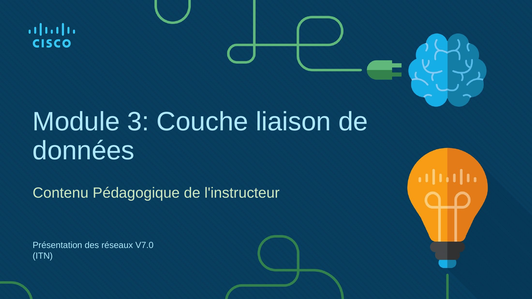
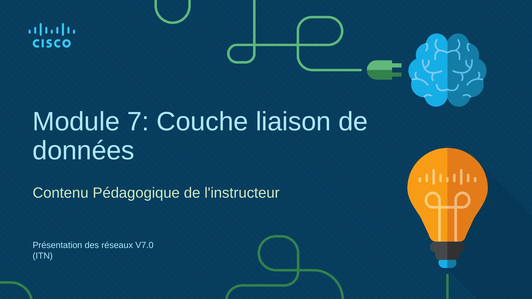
3: 3 -> 7
